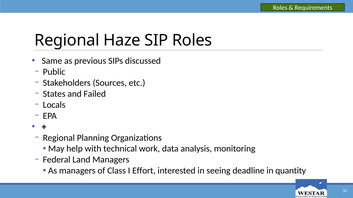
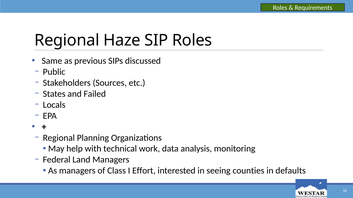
deadline: deadline -> counties
quantity: quantity -> defaults
